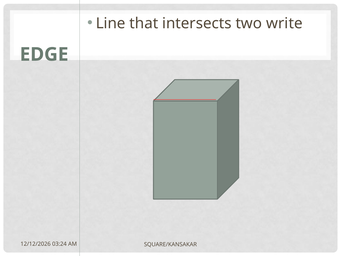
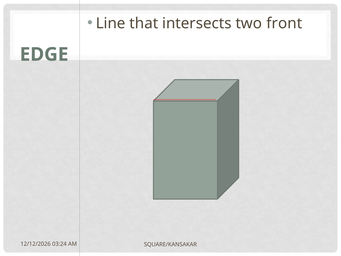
write: write -> front
